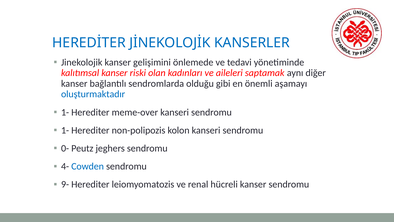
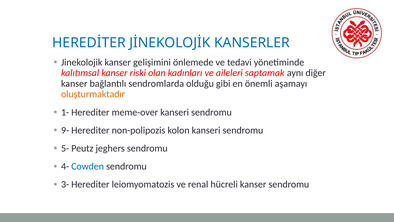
oluşturmaktadır colour: blue -> orange
1- at (65, 130): 1- -> 9-
0-: 0- -> 5-
9-: 9- -> 3-
